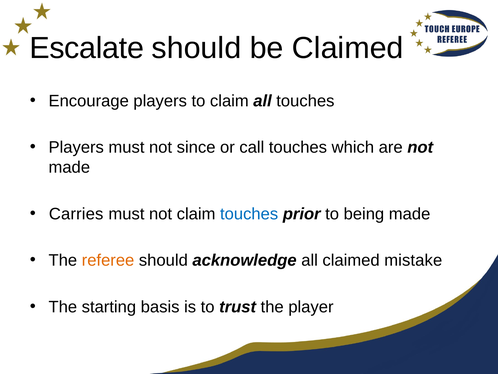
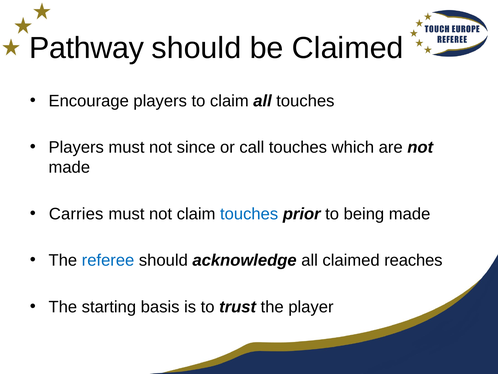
Escalate: Escalate -> Pathway
referee colour: orange -> blue
mistake: mistake -> reaches
